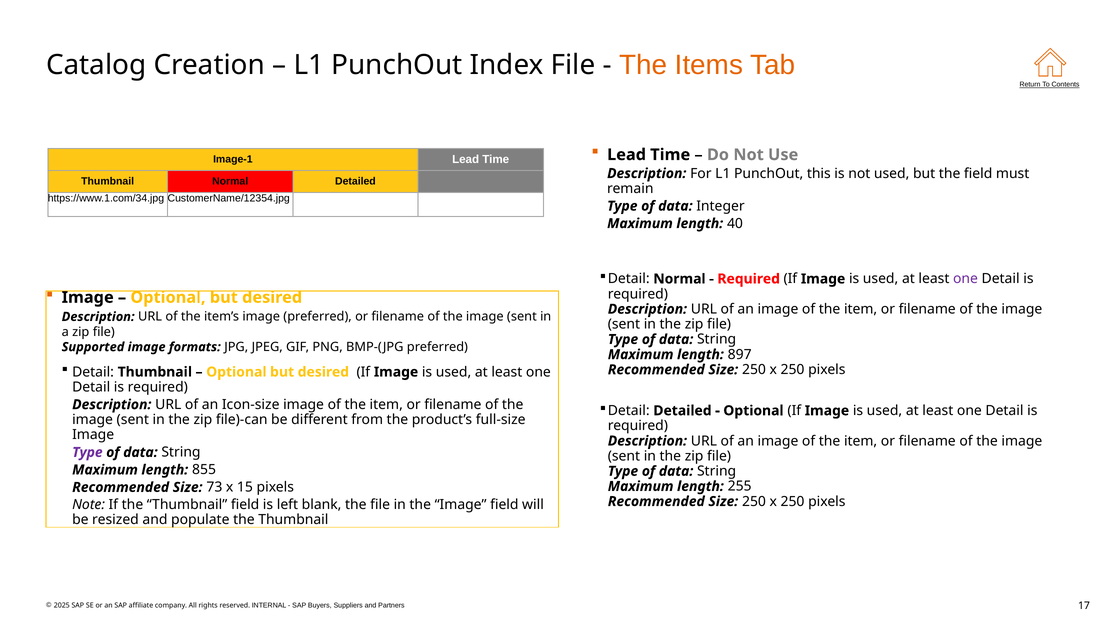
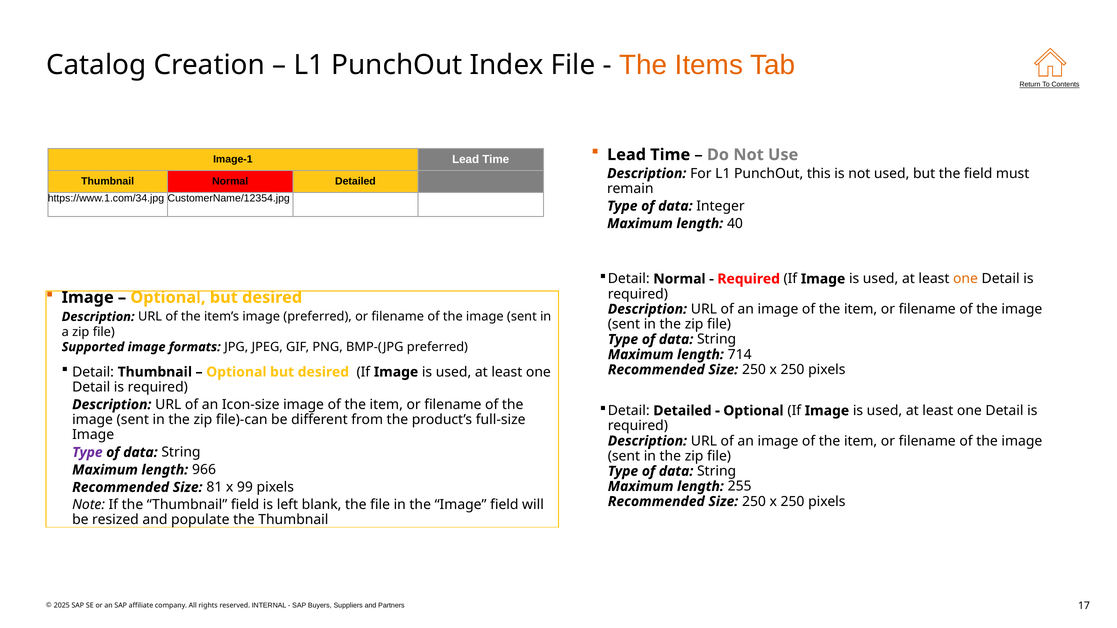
one at (965, 279) colour: purple -> orange
897: 897 -> 714
855: 855 -> 966
73: 73 -> 81
15: 15 -> 99
